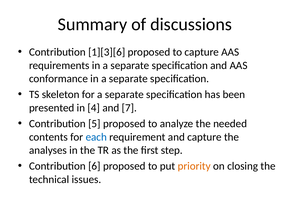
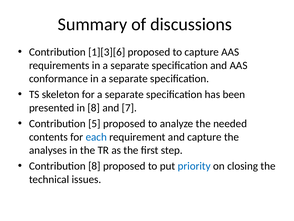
in 4: 4 -> 8
Contribution 6: 6 -> 8
priority colour: orange -> blue
